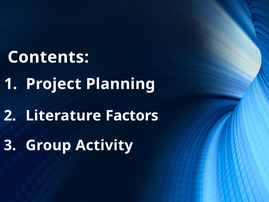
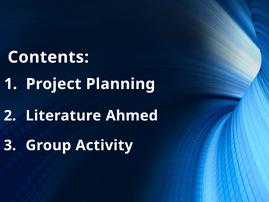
Factors: Factors -> Ahmed
